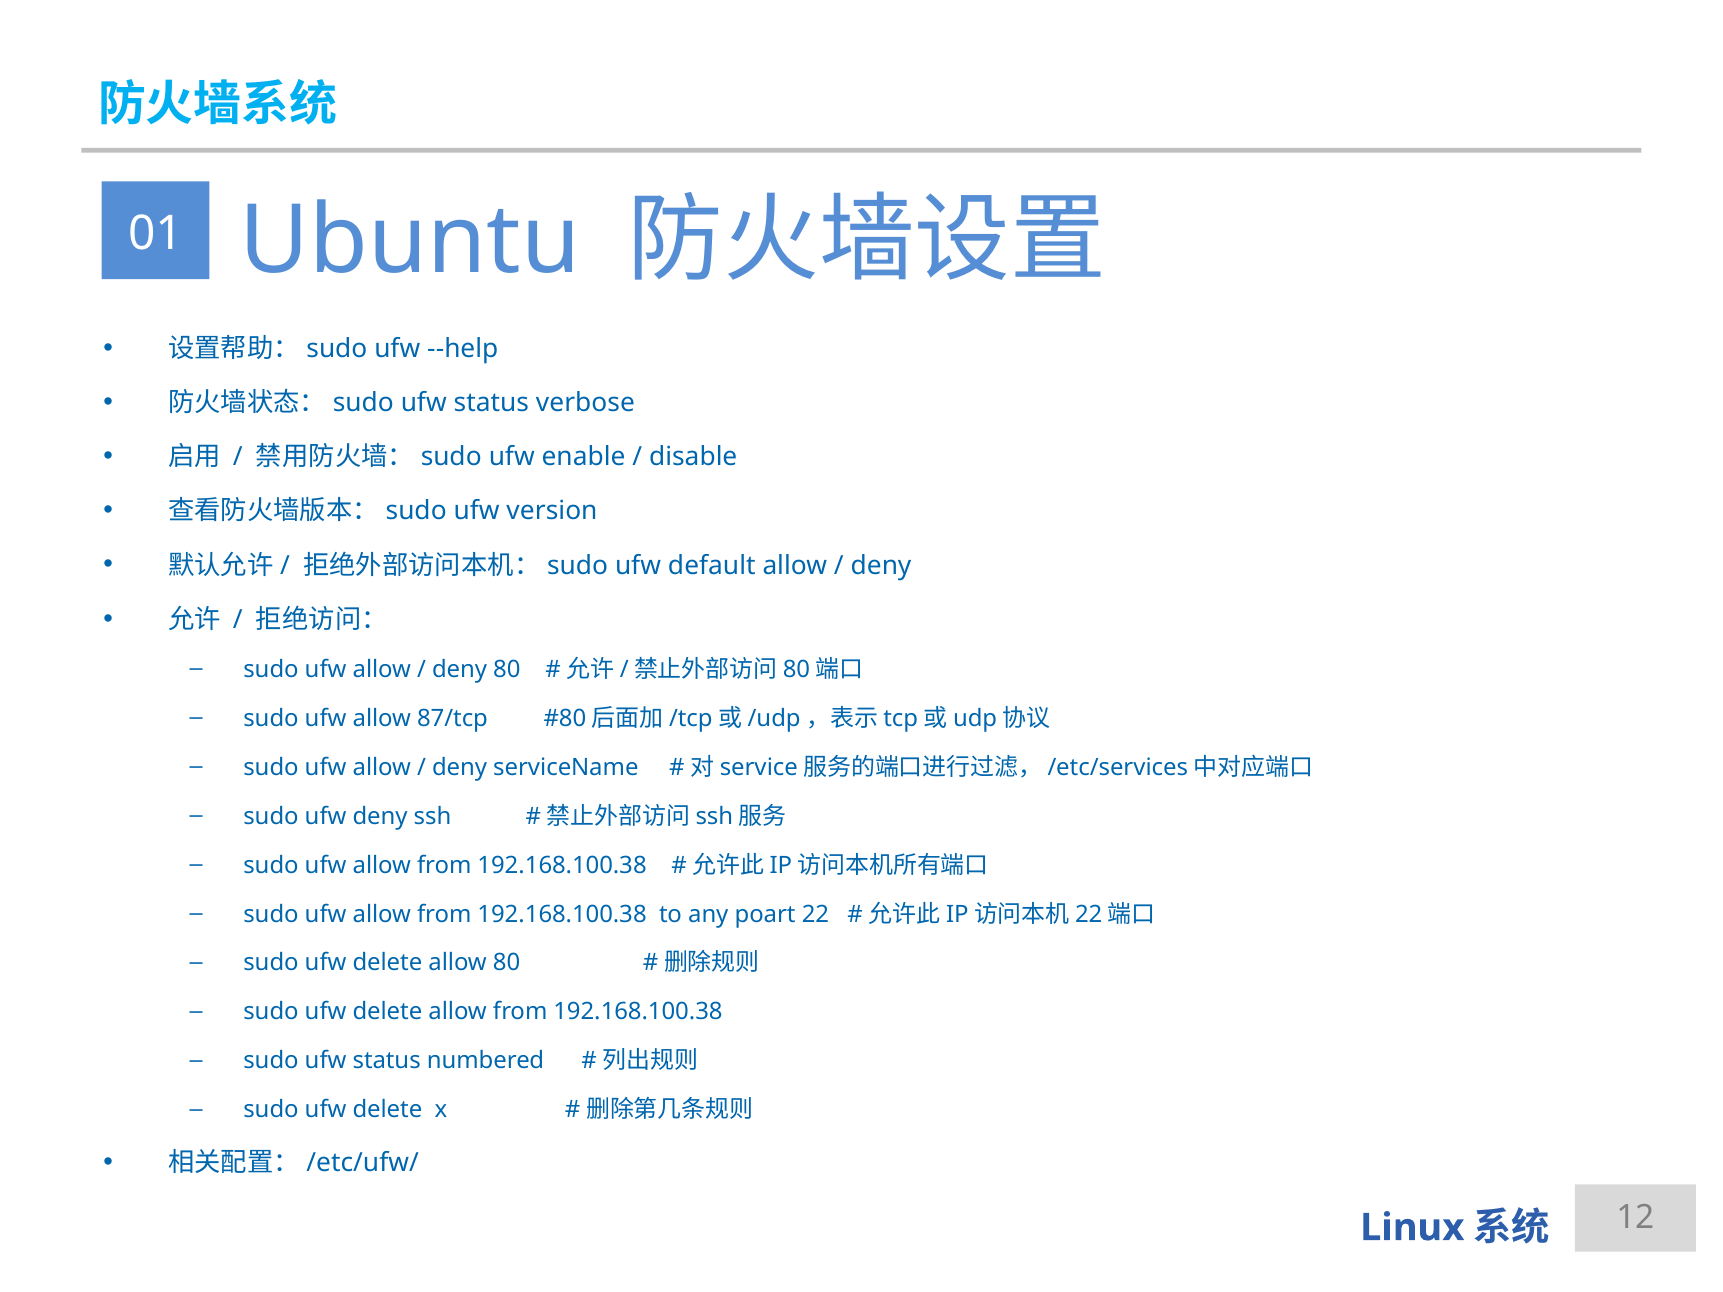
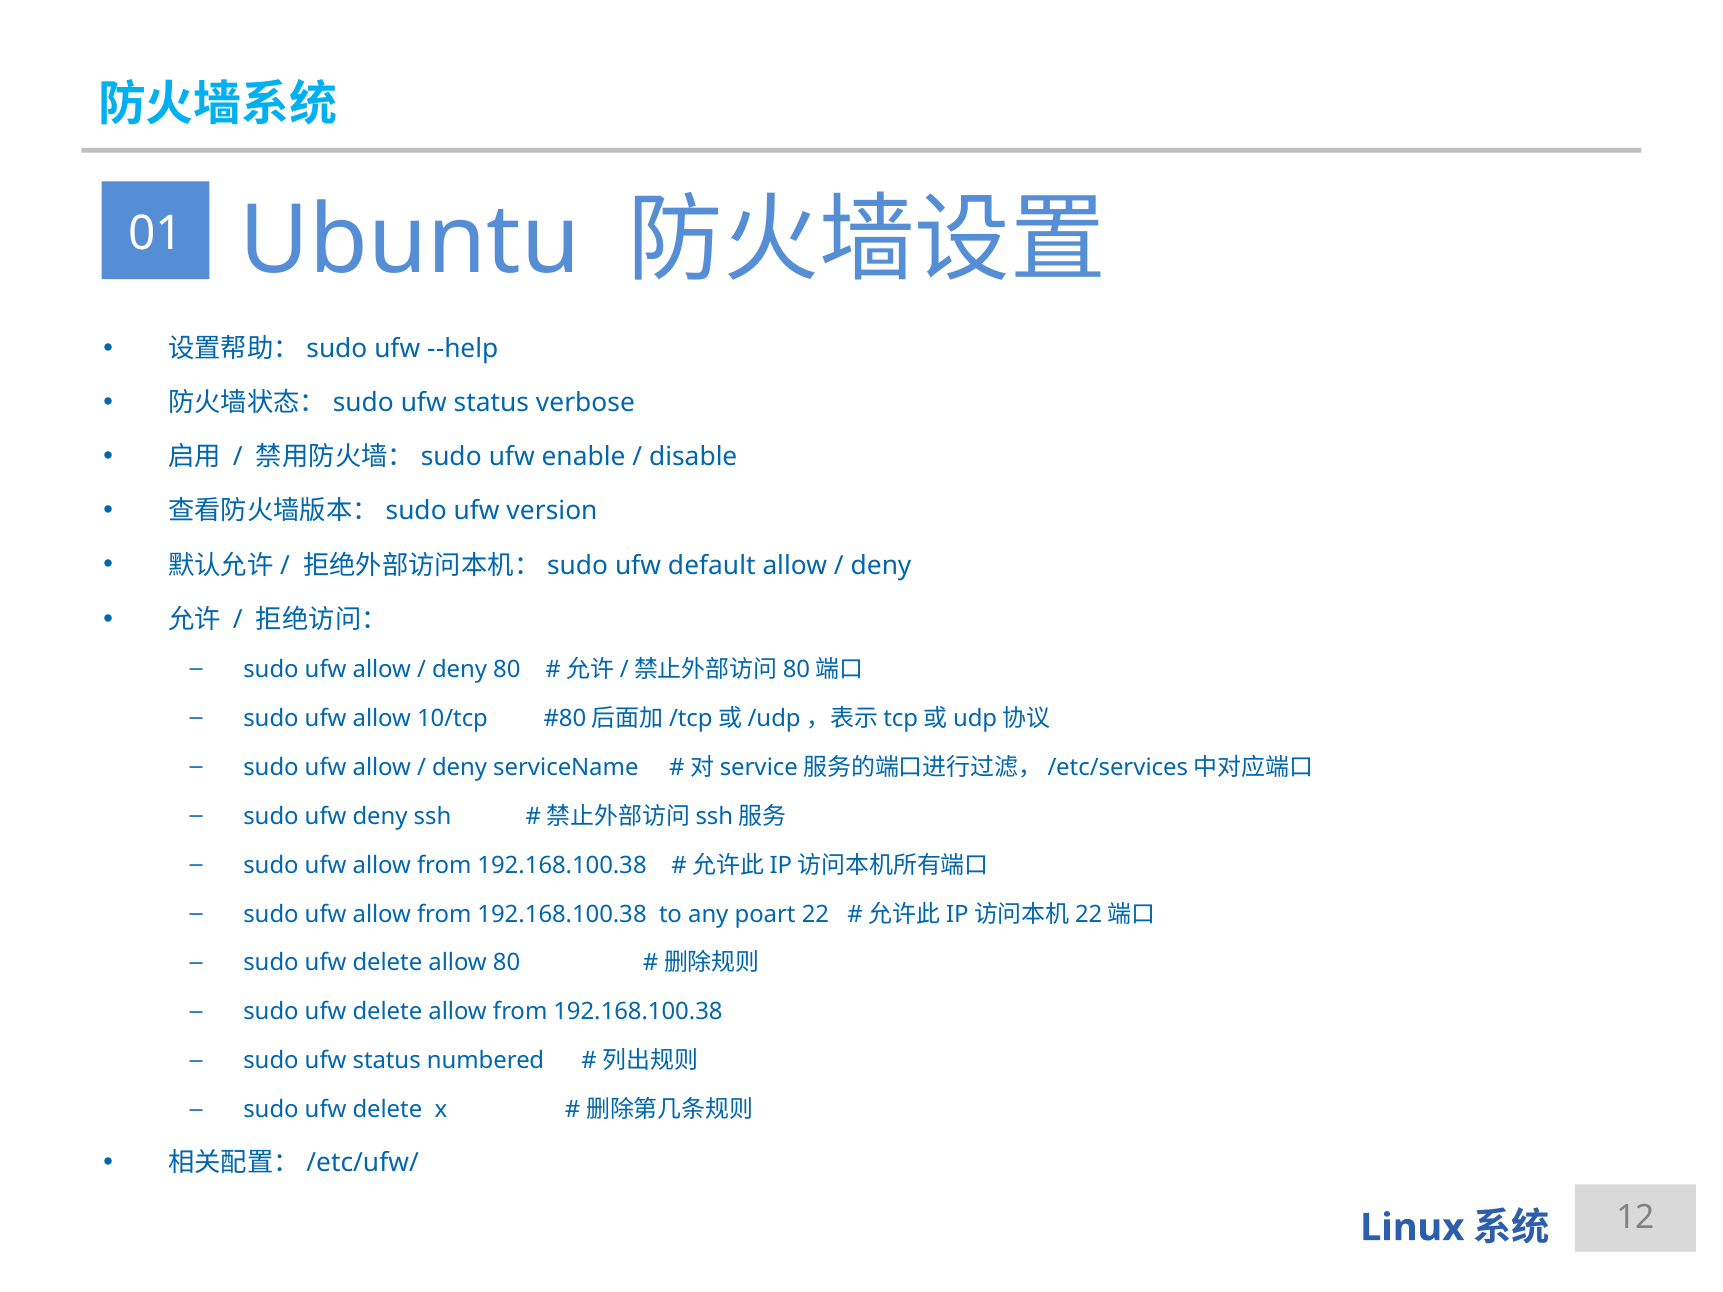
87/tcp: 87/tcp -> 10/tcp
